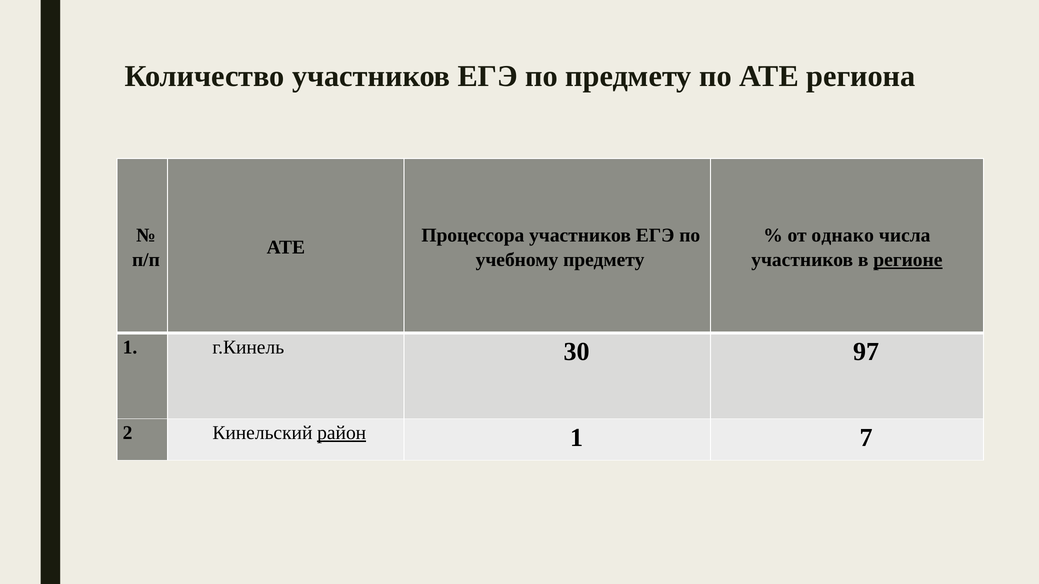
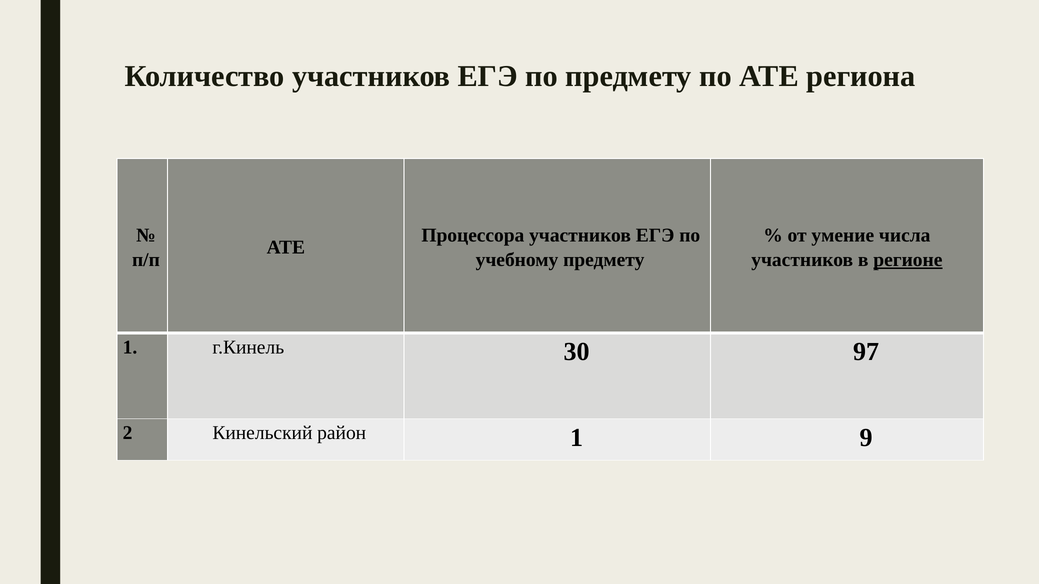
однако: однако -> умение
район underline: present -> none
7: 7 -> 9
